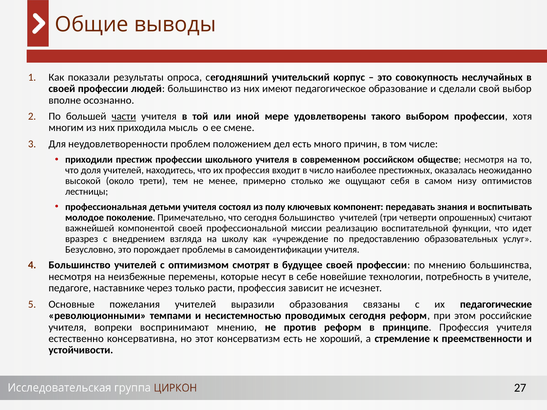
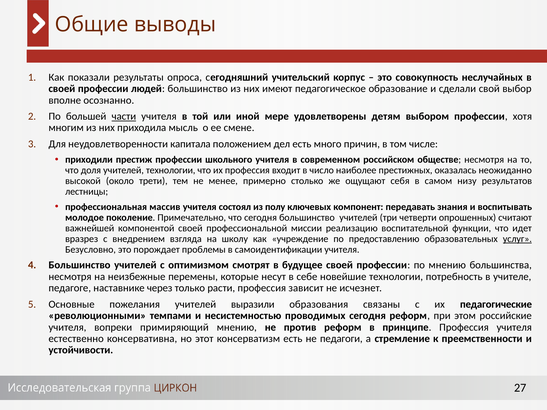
такого: такого -> детям
проблем: проблем -> капитала
учителей находитесь: находитесь -> технологии
оптимистов: оптимистов -> результатов
детьми: детьми -> массив
услуг underline: none -> present
воспринимают: воспринимают -> примиряющий
хороший: хороший -> педагоги
